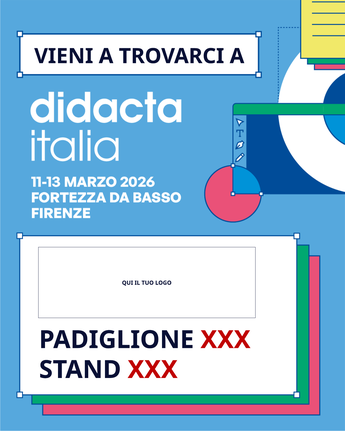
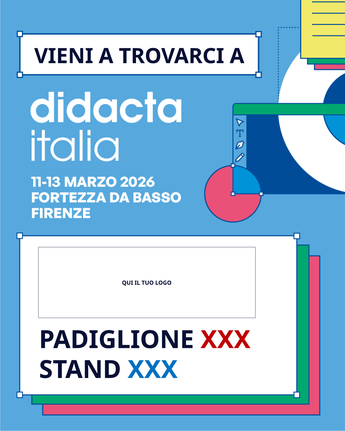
XXX at (153, 370) colour: red -> blue
